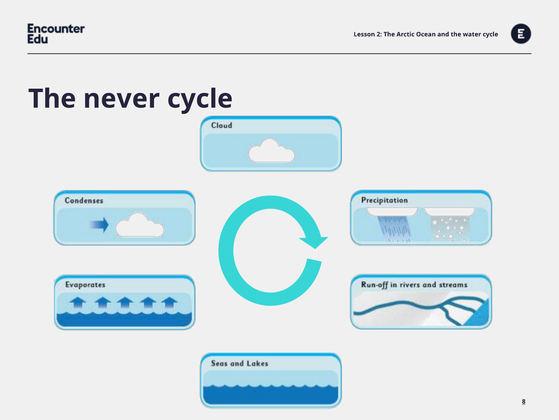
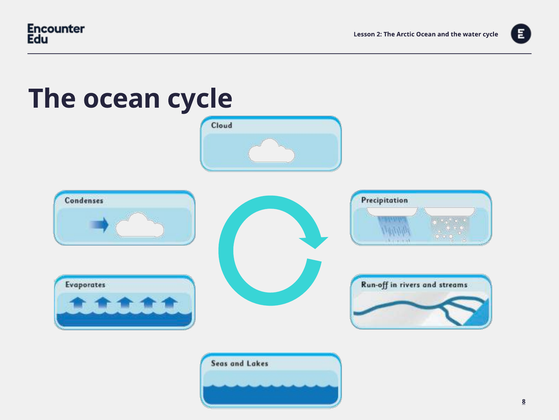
The never: never -> ocean
